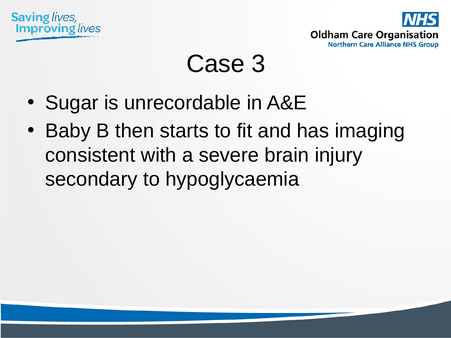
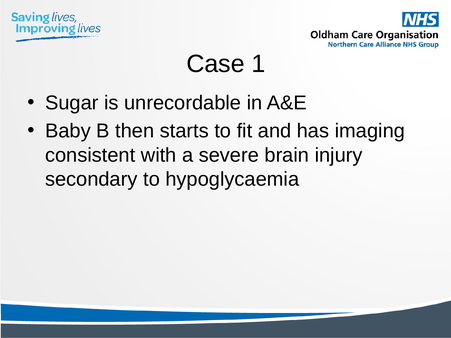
3: 3 -> 1
